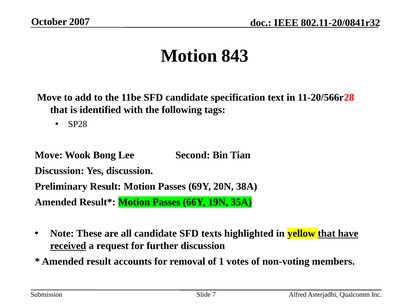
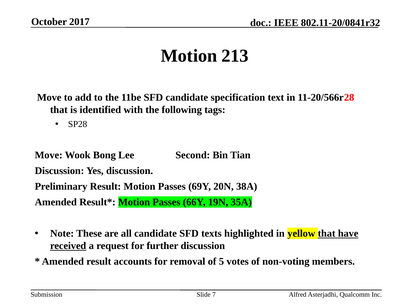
2007: 2007 -> 2017
843: 843 -> 213
1: 1 -> 5
